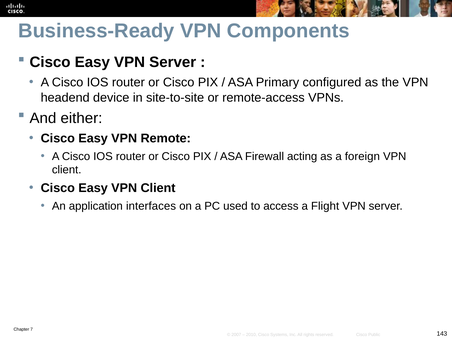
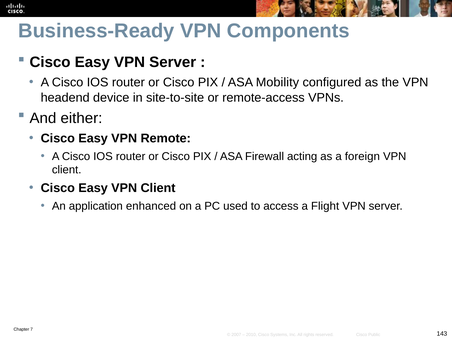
Primary: Primary -> Mobility
interfaces: interfaces -> enhanced
